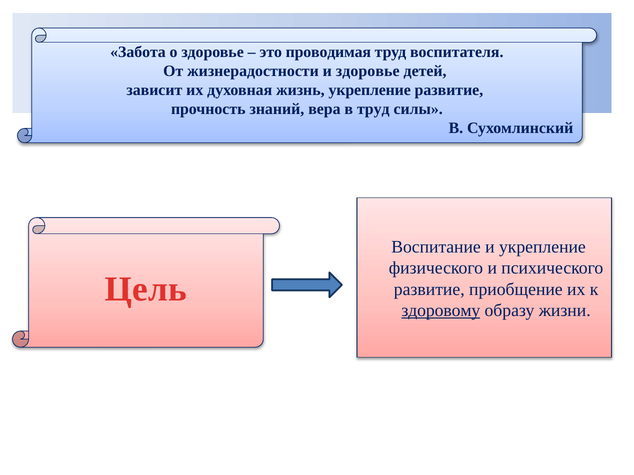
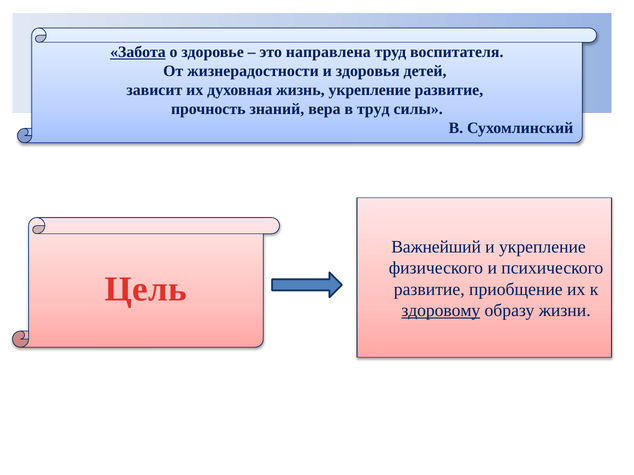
Забота underline: none -> present
проводимая: проводимая -> направлена
и здоровье: здоровье -> здоровья
Воспитание: Воспитание -> Важнейший
